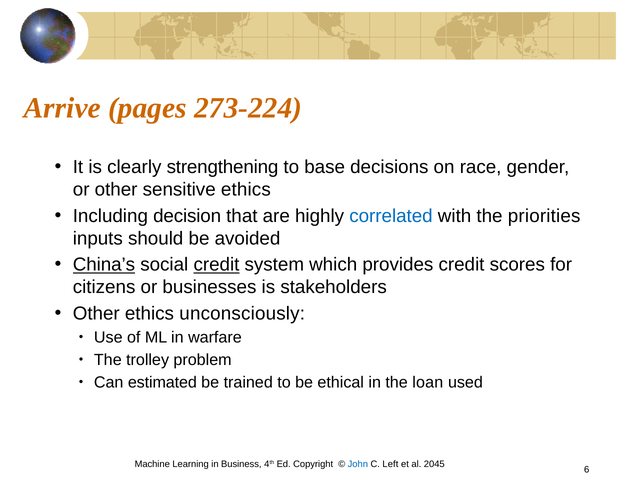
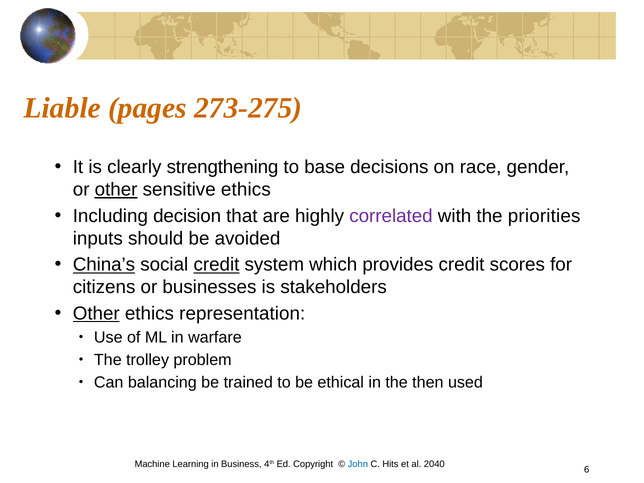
Arrive: Arrive -> Liable
273-224: 273-224 -> 273-275
other at (116, 190) underline: none -> present
correlated colour: blue -> purple
Other at (96, 314) underline: none -> present
unconsciously: unconsciously -> representation
estimated: estimated -> balancing
loan: loan -> then
Left: Left -> Hits
2045: 2045 -> 2040
